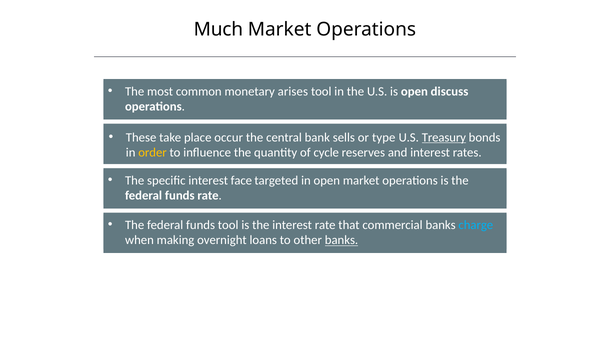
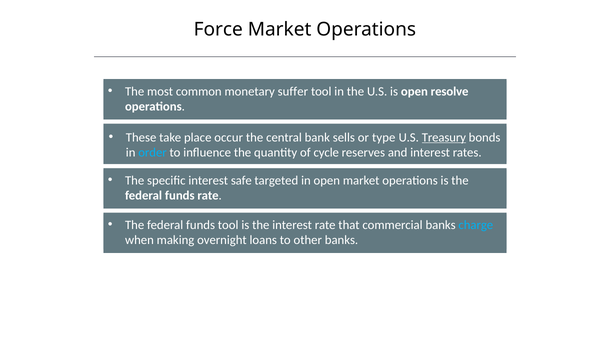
Much: Much -> Force
arises: arises -> suffer
discuss: discuss -> resolve
order colour: yellow -> light blue
face: face -> safe
banks at (342, 240) underline: present -> none
